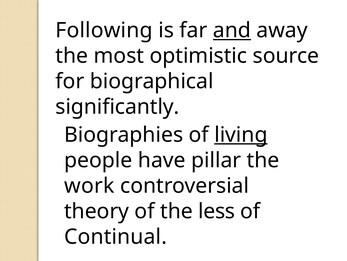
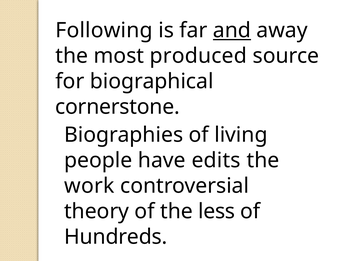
optimistic: optimistic -> produced
significantly: significantly -> cornerstone
living underline: present -> none
pillar: pillar -> edits
Continual: Continual -> Hundreds
